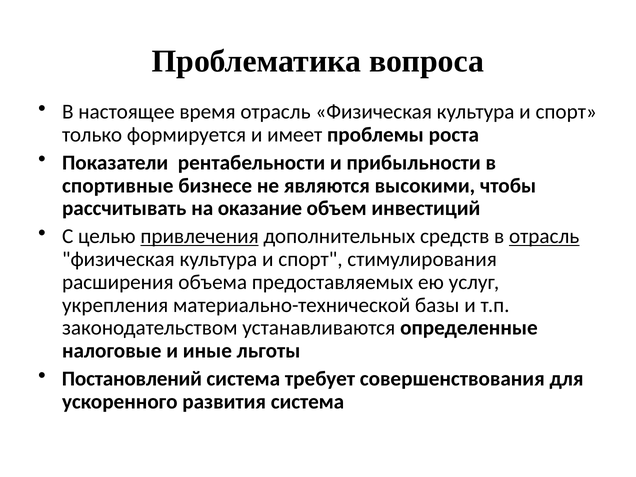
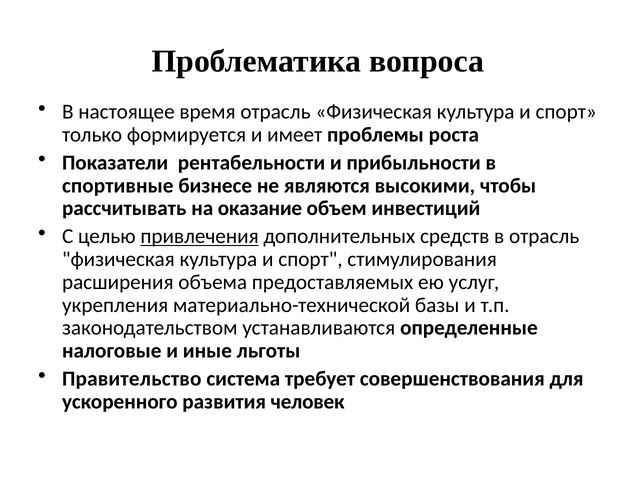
отрасль at (544, 236) underline: present -> none
Постановлений: Постановлений -> Правительство
развития система: система -> человек
